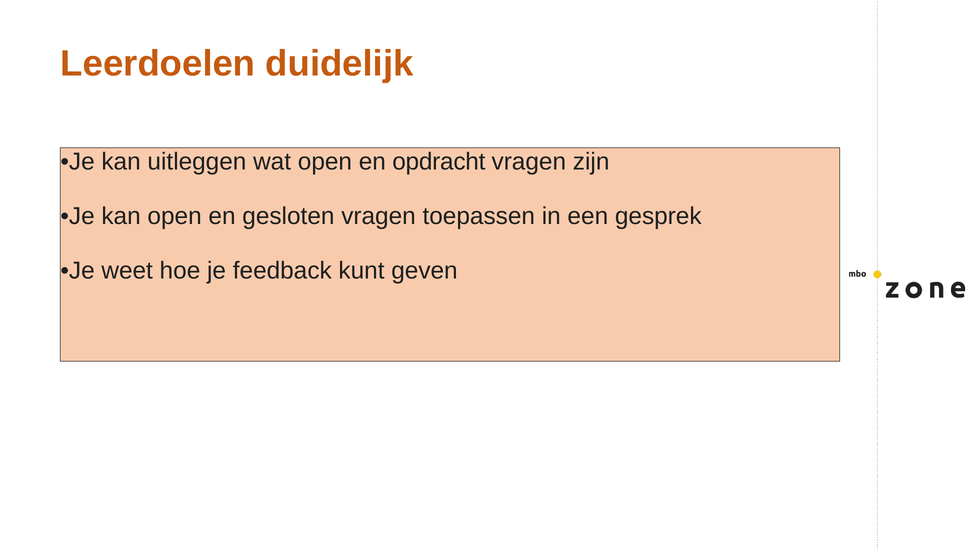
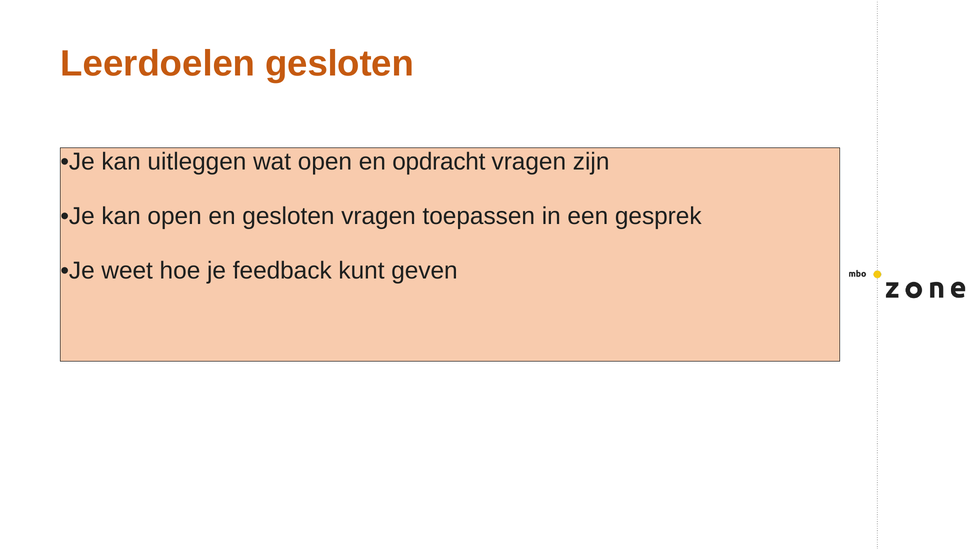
Leerdoelen duidelijk: duidelijk -> gesloten
